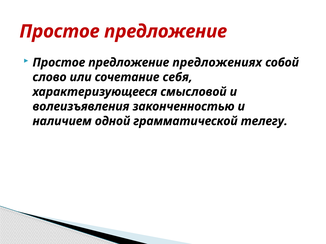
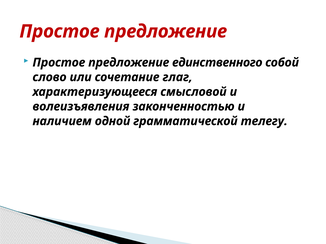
предложениях: предложениях -> единственного
себя: себя -> глаг
